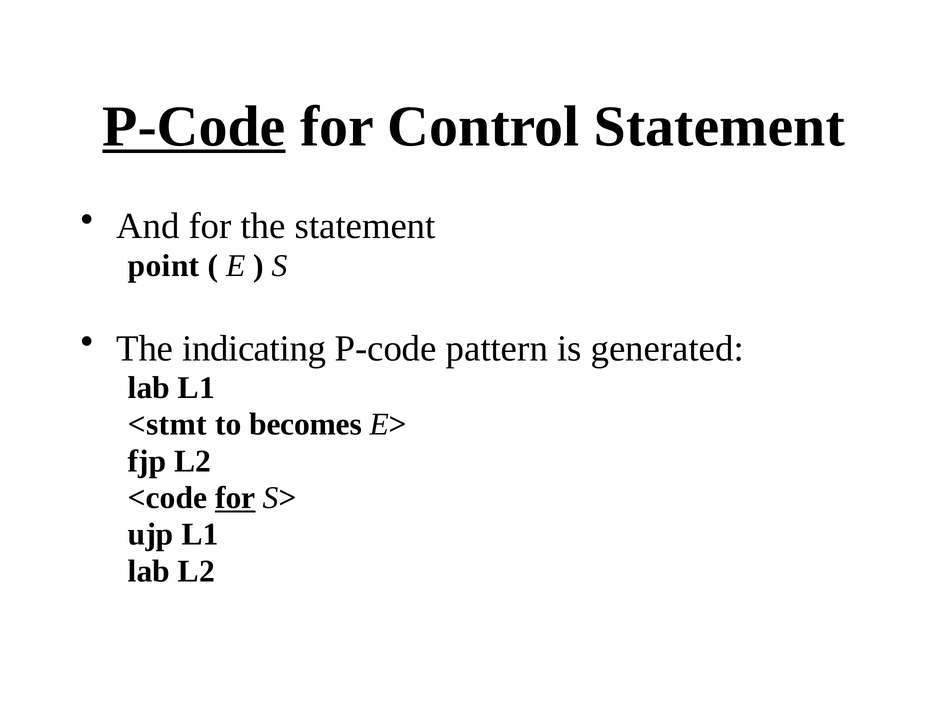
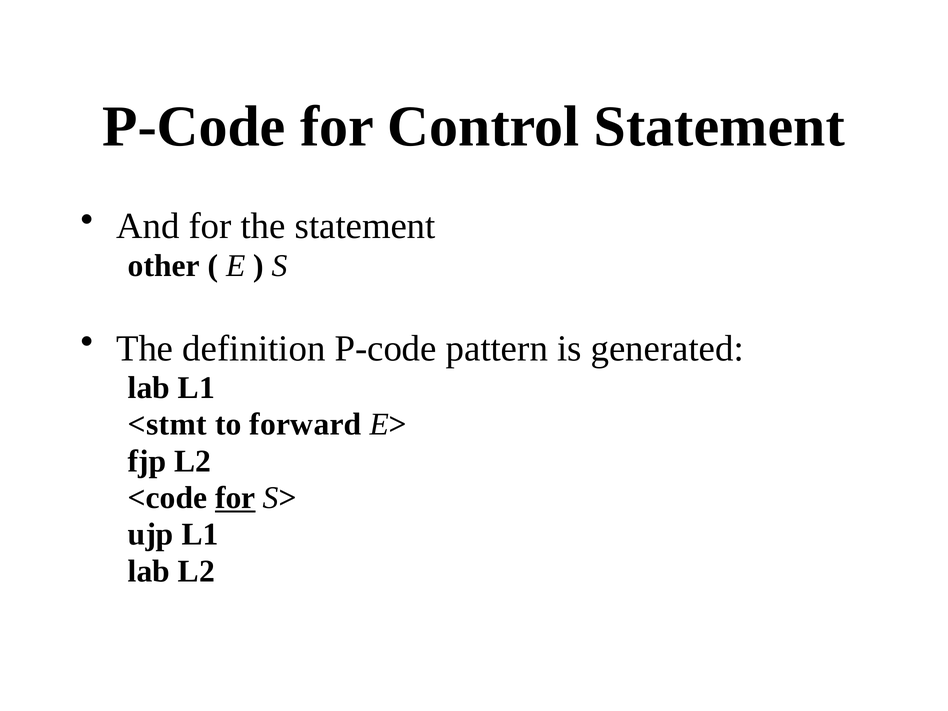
P-Code at (194, 126) underline: present -> none
point: point -> other
indicating: indicating -> definition
becomes: becomes -> forward
